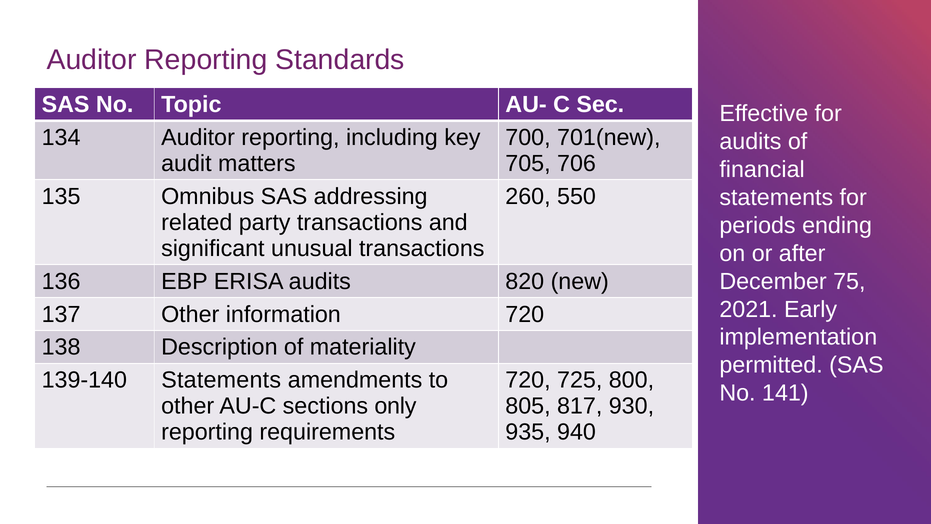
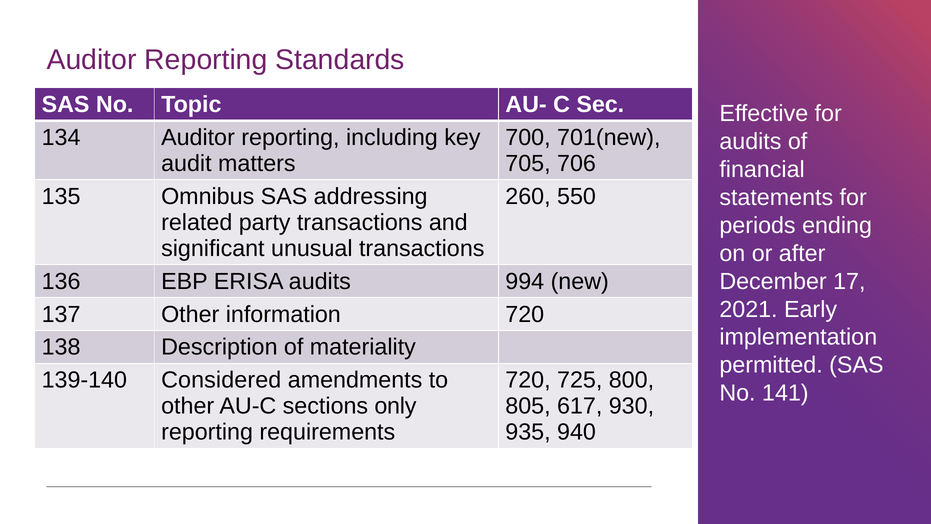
820: 820 -> 994
75: 75 -> 17
139-140 Statements: Statements -> Considered
817: 817 -> 617
